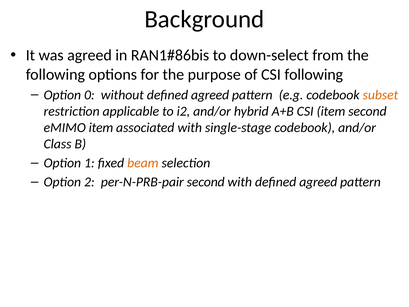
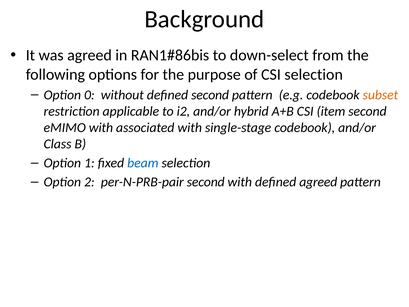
CSI following: following -> selection
without defined agreed: agreed -> second
eMIMO item: item -> with
beam colour: orange -> blue
